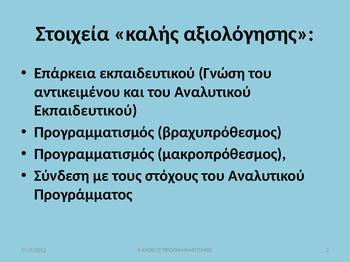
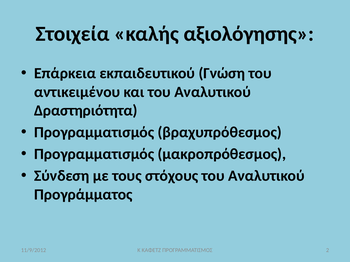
Εκπαιδευτικού at (86, 111): Εκπαιδευτικού -> Δραστηριότητα
